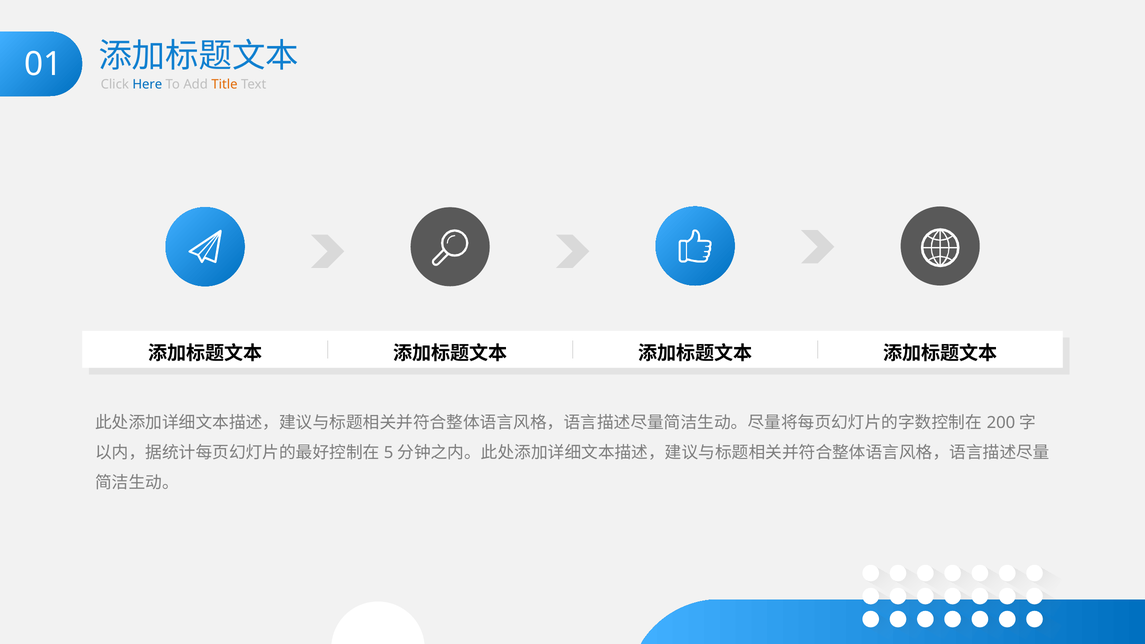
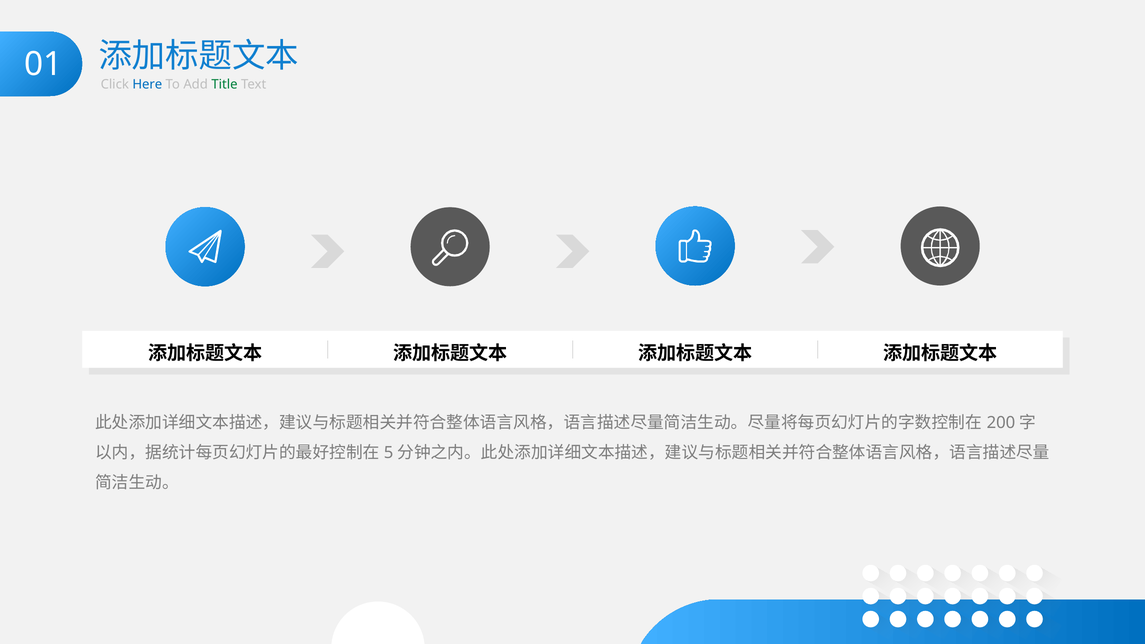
Title colour: orange -> green
